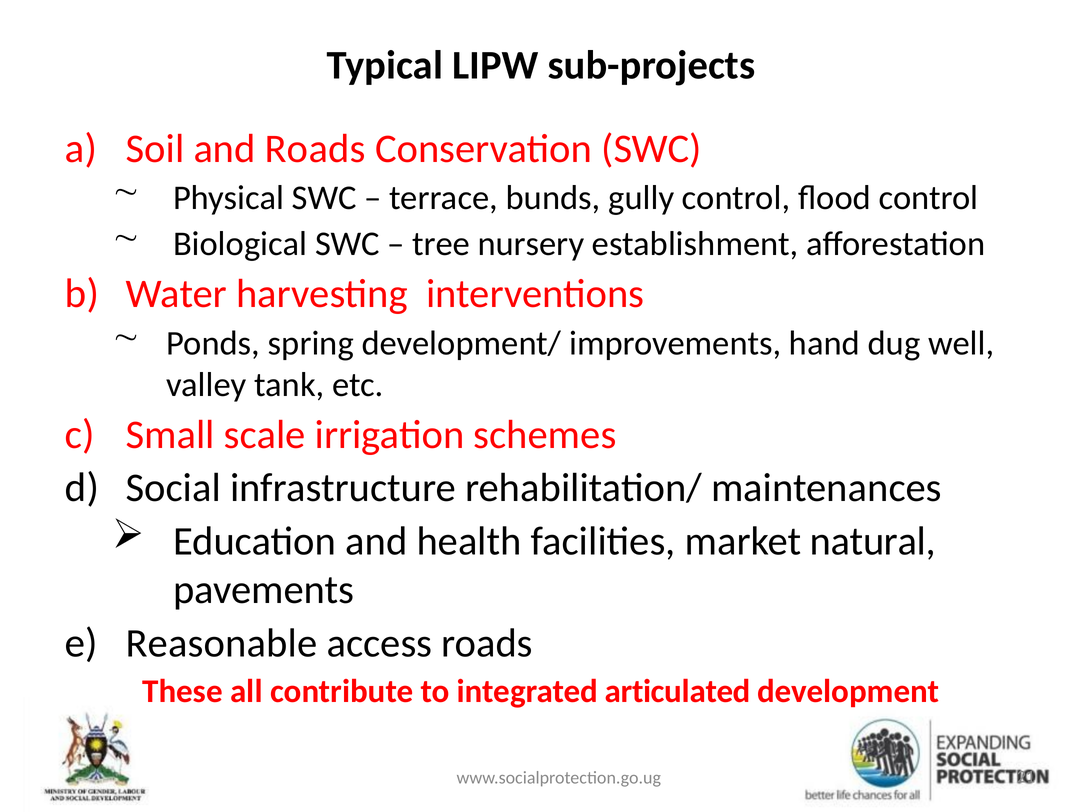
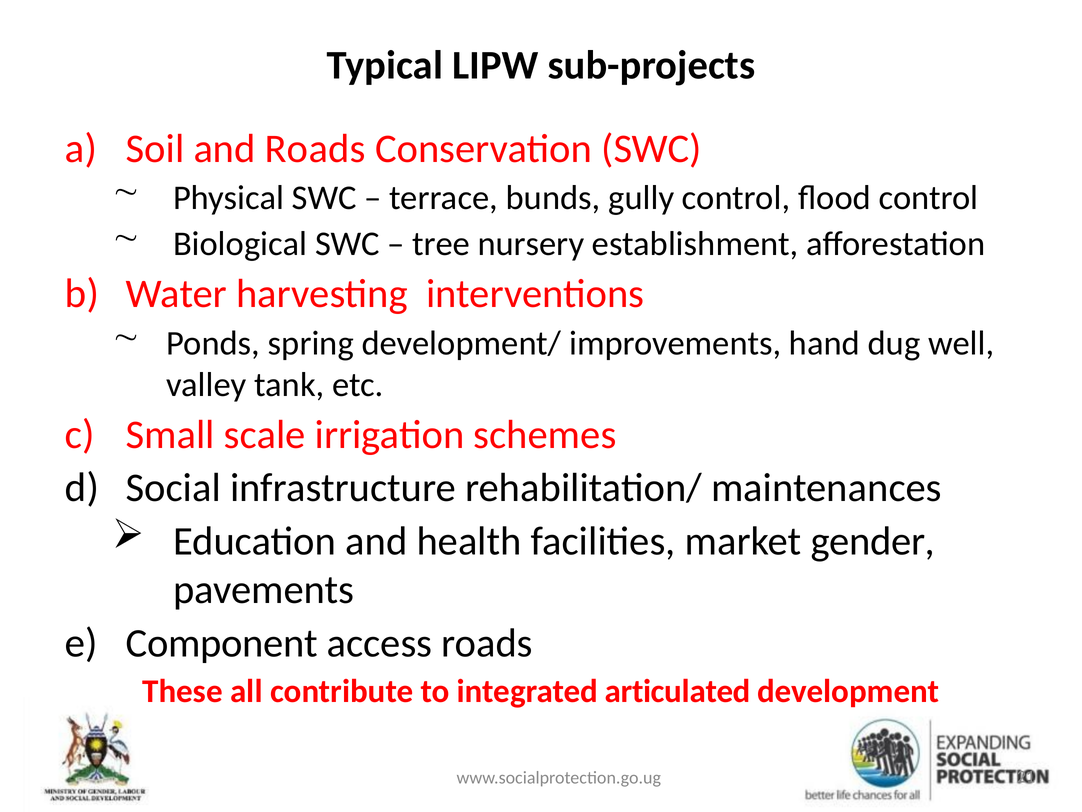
natural: natural -> gender
Reasonable: Reasonable -> Component
